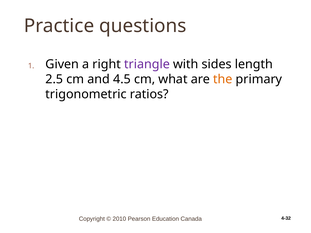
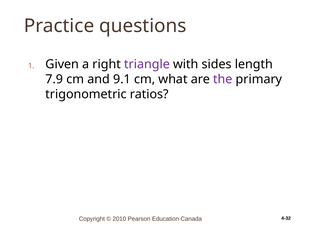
2.5: 2.5 -> 7.9
4.5: 4.5 -> 9.1
the at (223, 79) colour: orange -> purple
